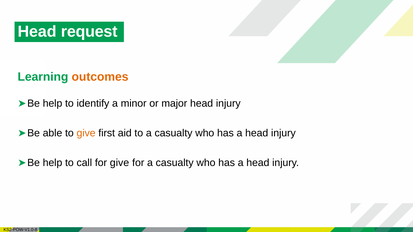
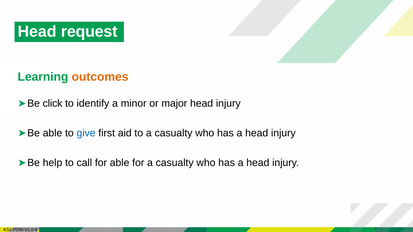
help at (53, 104): help -> click
give at (86, 133) colour: orange -> blue
for give: give -> able
